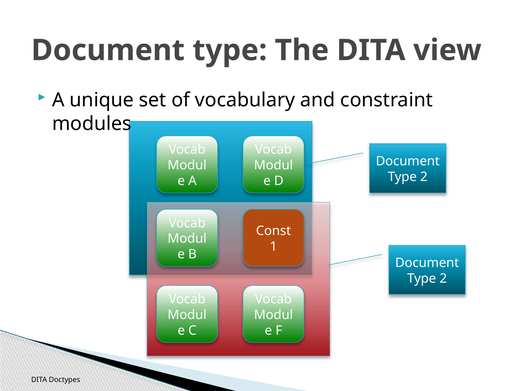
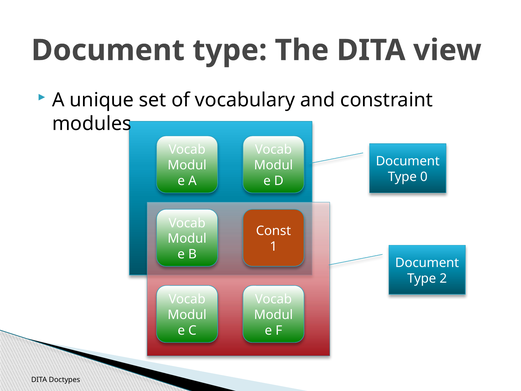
2 at (424, 177): 2 -> 0
